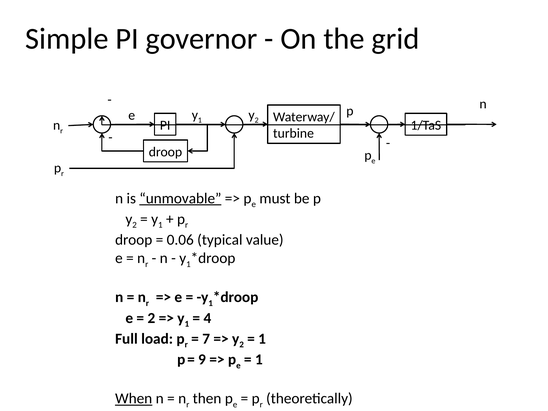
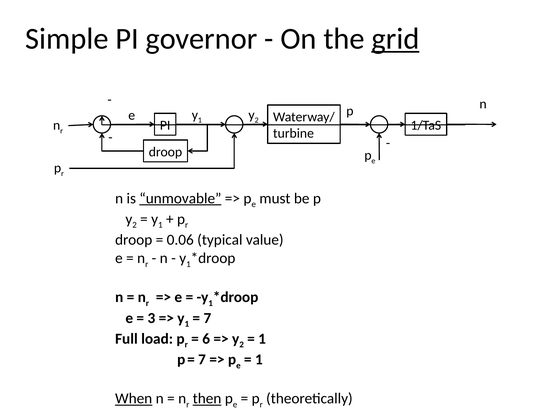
grid underline: none -> present
2 at (151, 318): 2 -> 3
4 at (207, 318): 4 -> 7
7: 7 -> 6
9 at (202, 360): 9 -> 7
then underline: none -> present
